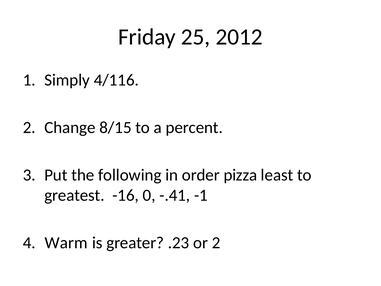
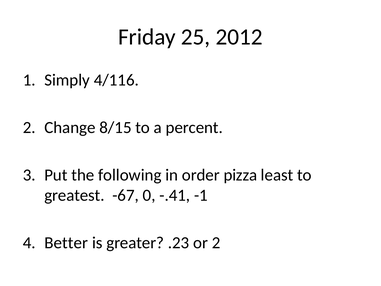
-16: -16 -> -67
Warm: Warm -> Better
